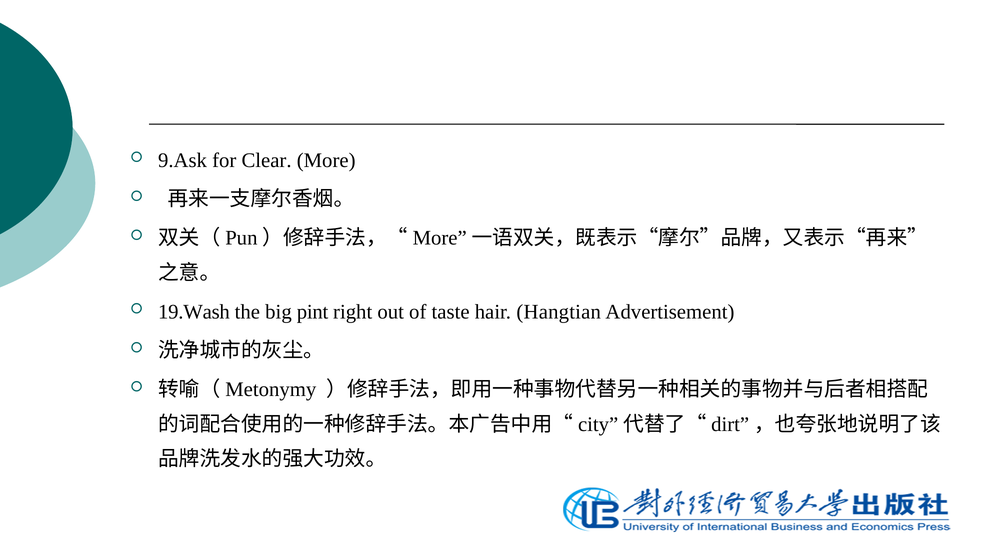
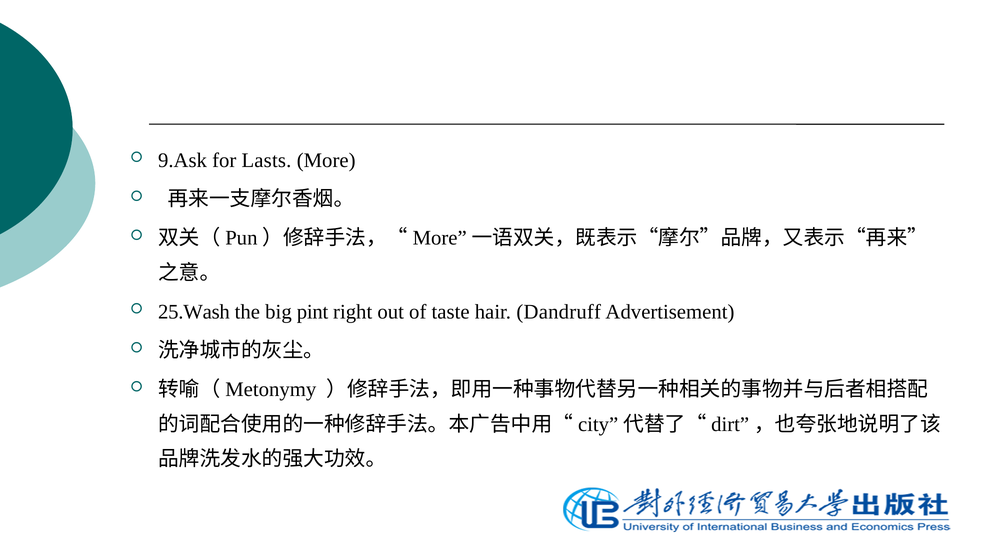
Clear: Clear -> Lasts
19.Wash: 19.Wash -> 25.Wash
Hangtian: Hangtian -> Dandruff
